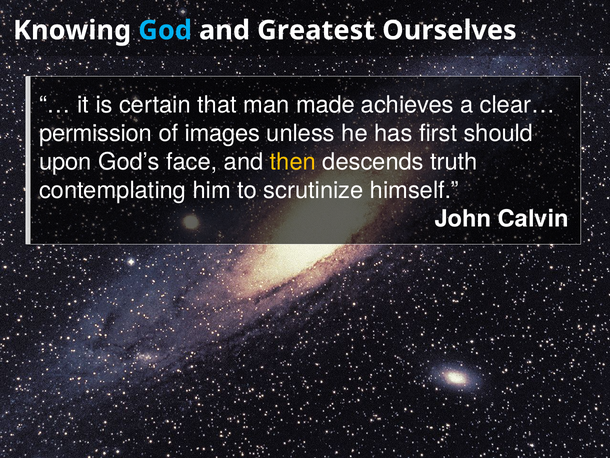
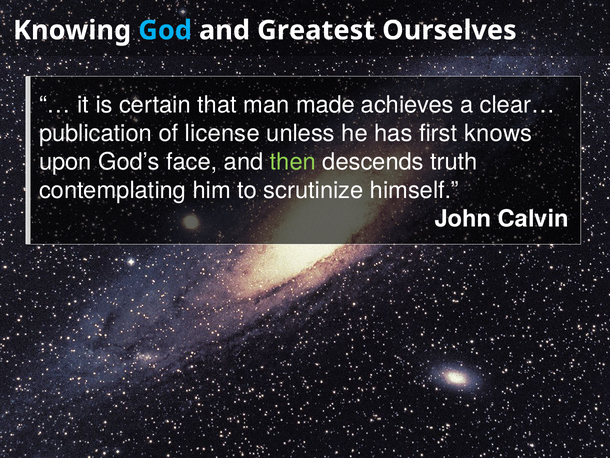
permission: permission -> publication
images: images -> license
should: should -> knows
then colour: yellow -> light green
